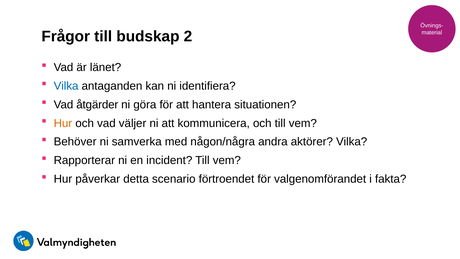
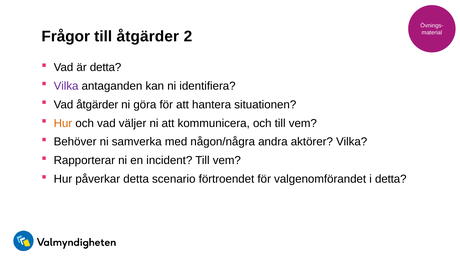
till budskap: budskap -> åtgärder
är länet: länet -> detta
Vilka at (66, 86) colour: blue -> purple
i fakta: fakta -> detta
